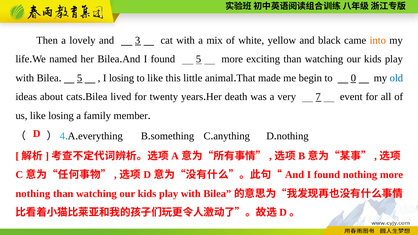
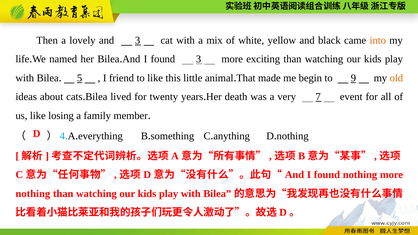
found 5: 5 -> 3
I losing: losing -> friend
0: 0 -> 9
old colour: blue -> orange
